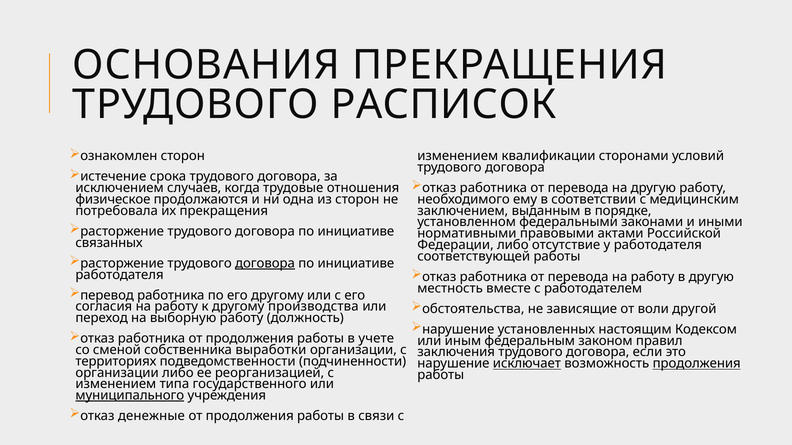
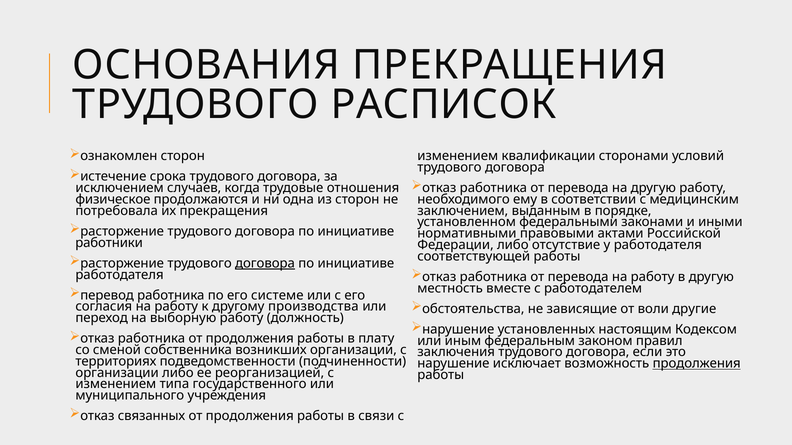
связанных: связанных -> работники
его другому: другому -> системе
другой: другой -> другие
учете: учете -> плату
выработки: выработки -> возникших
исключает underline: present -> none
муниципального underline: present -> none
денежные: денежные -> связанных
